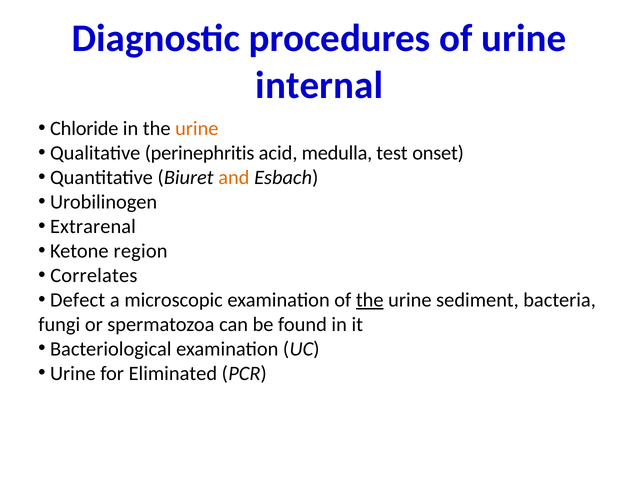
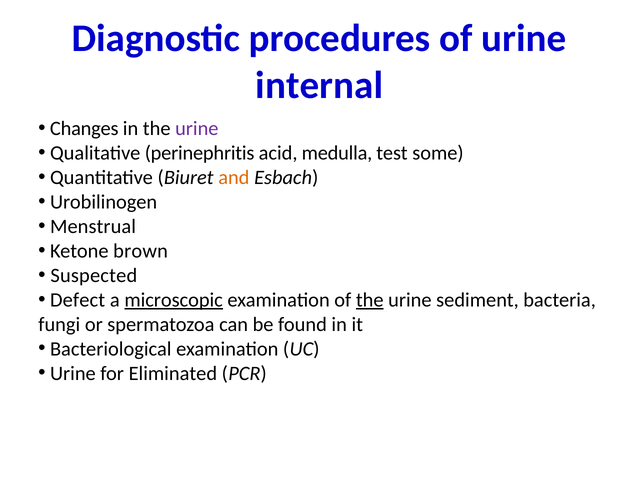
Chloride: Chloride -> Changes
urine at (197, 129) colour: orange -> purple
onset: onset -> some
Extrarenal: Extrarenal -> Menstrual
region: region -> brown
Correlates: Correlates -> Suspected
microscopic underline: none -> present
